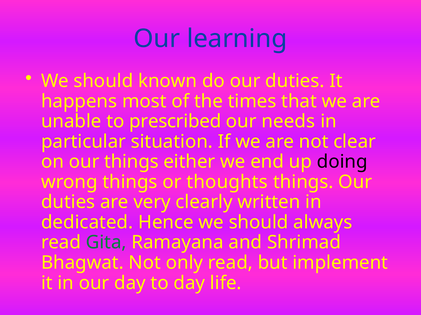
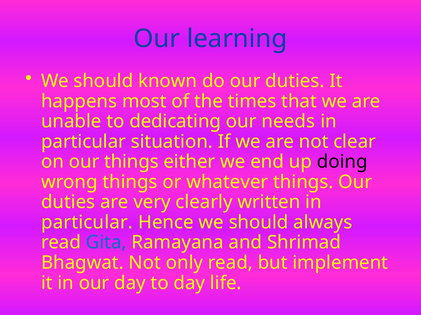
prescribed: prescribed -> dedicating
thoughts: thoughts -> whatever
dedicated at (87, 223): dedicated -> particular
Gita colour: green -> blue
